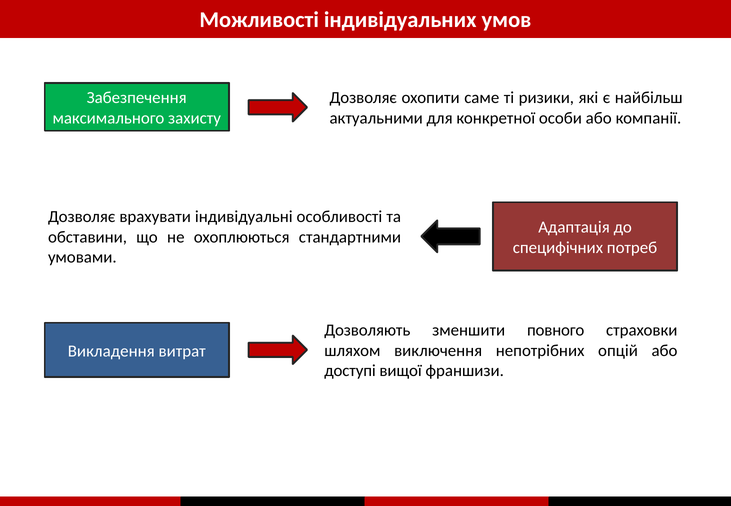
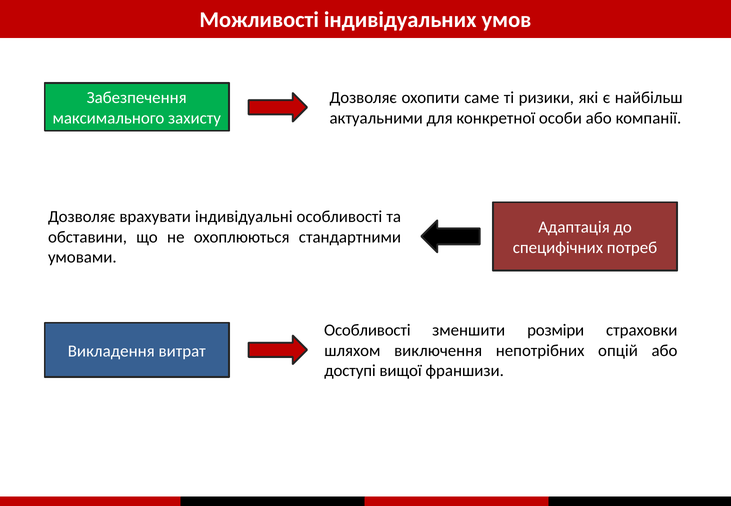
Дозволяють at (367, 330): Дозволяють -> Особливості
повного: повного -> розміри
